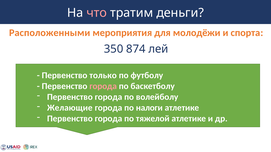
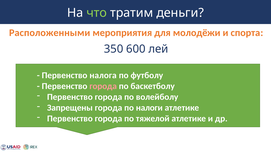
что colour: pink -> light green
874: 874 -> 600
только: только -> налога
Желающие: Желающие -> Запрещены
